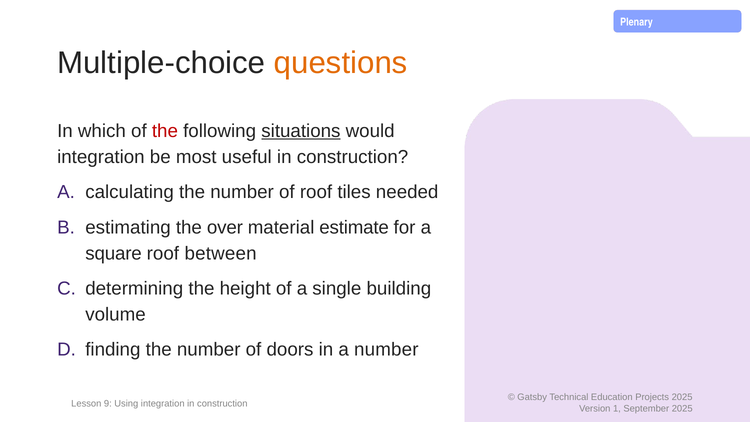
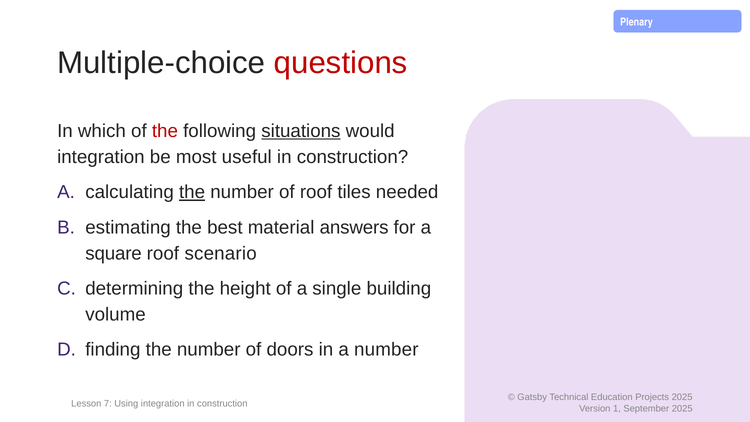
questions colour: orange -> red
the at (192, 192) underline: none -> present
over: over -> best
estimate: estimate -> answers
between: between -> scenario
9: 9 -> 7
